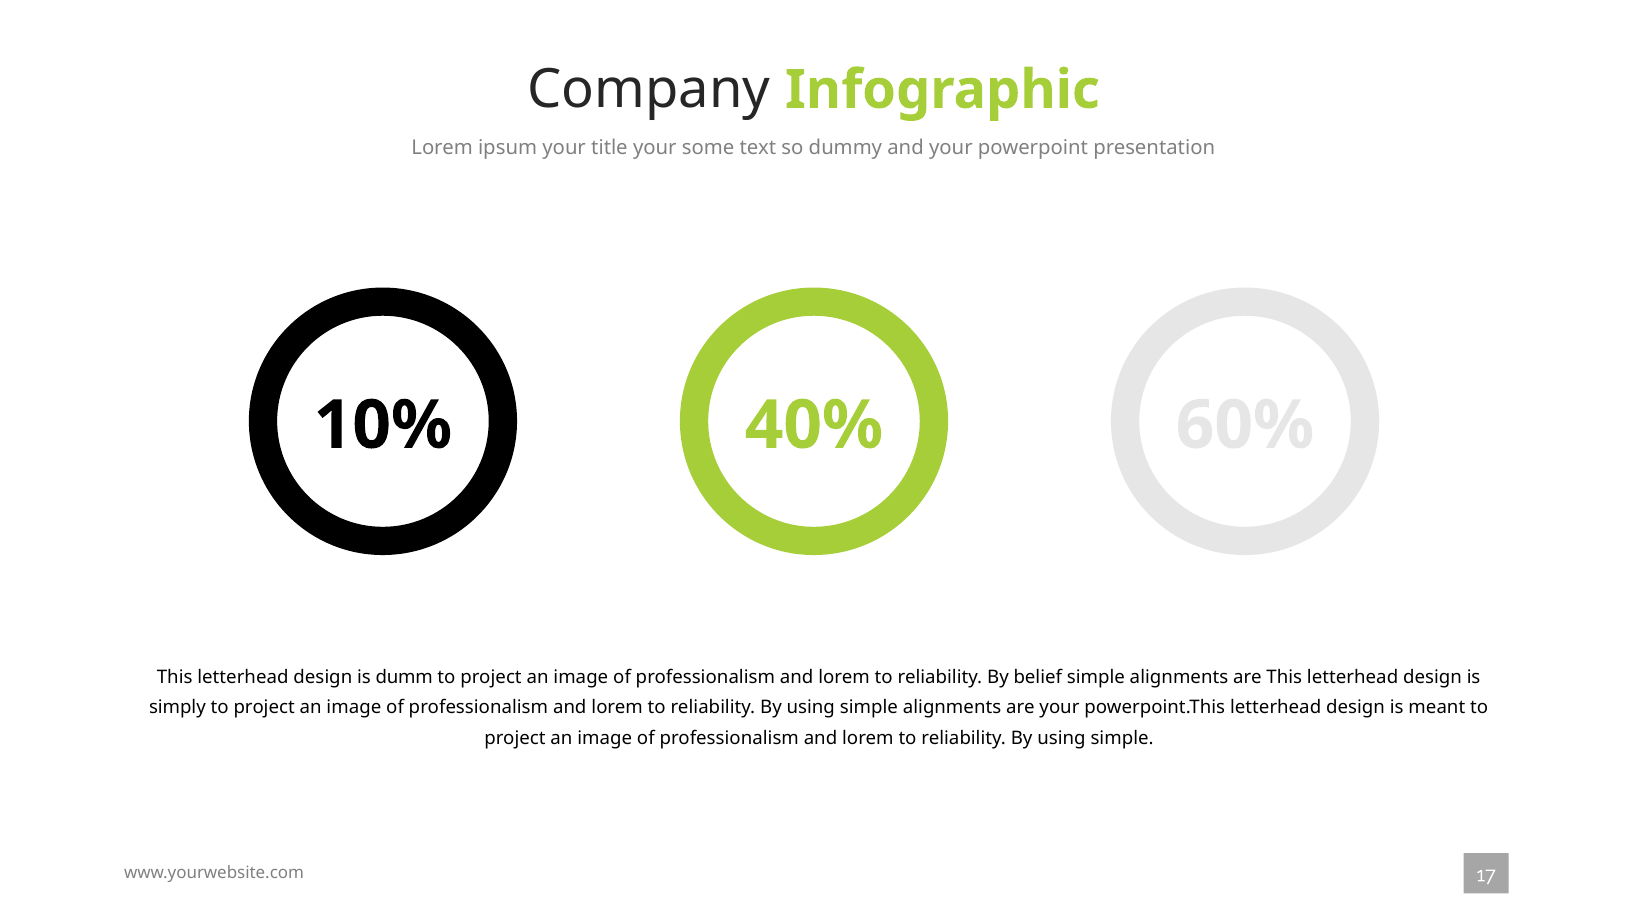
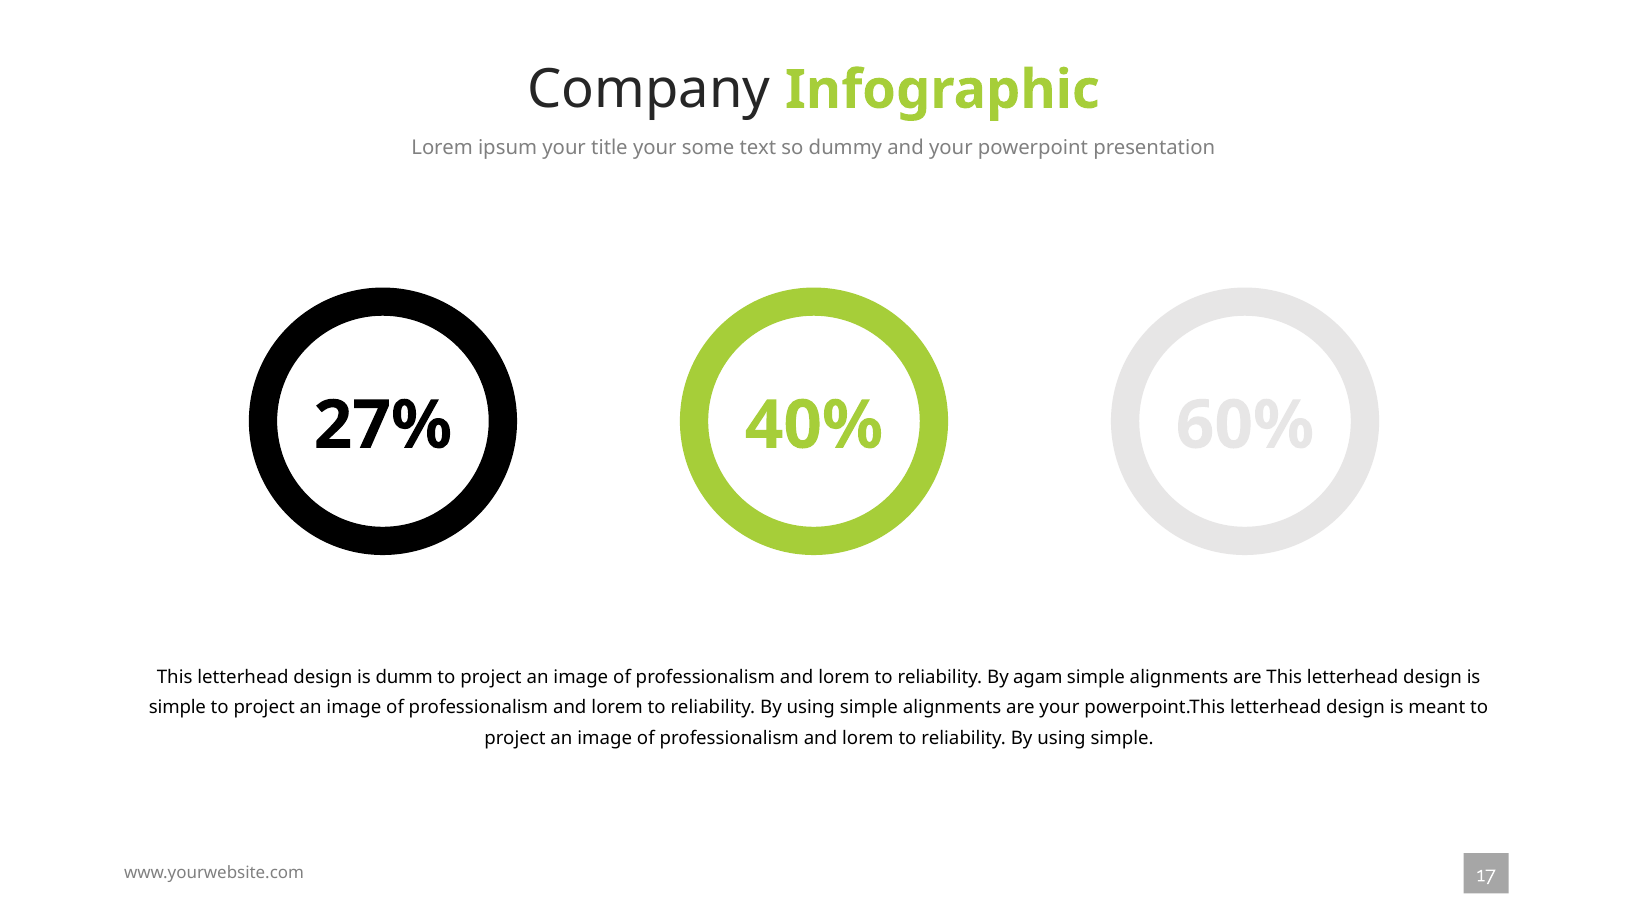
10%: 10% -> 27%
belief: belief -> agam
simply at (177, 707): simply -> simple
